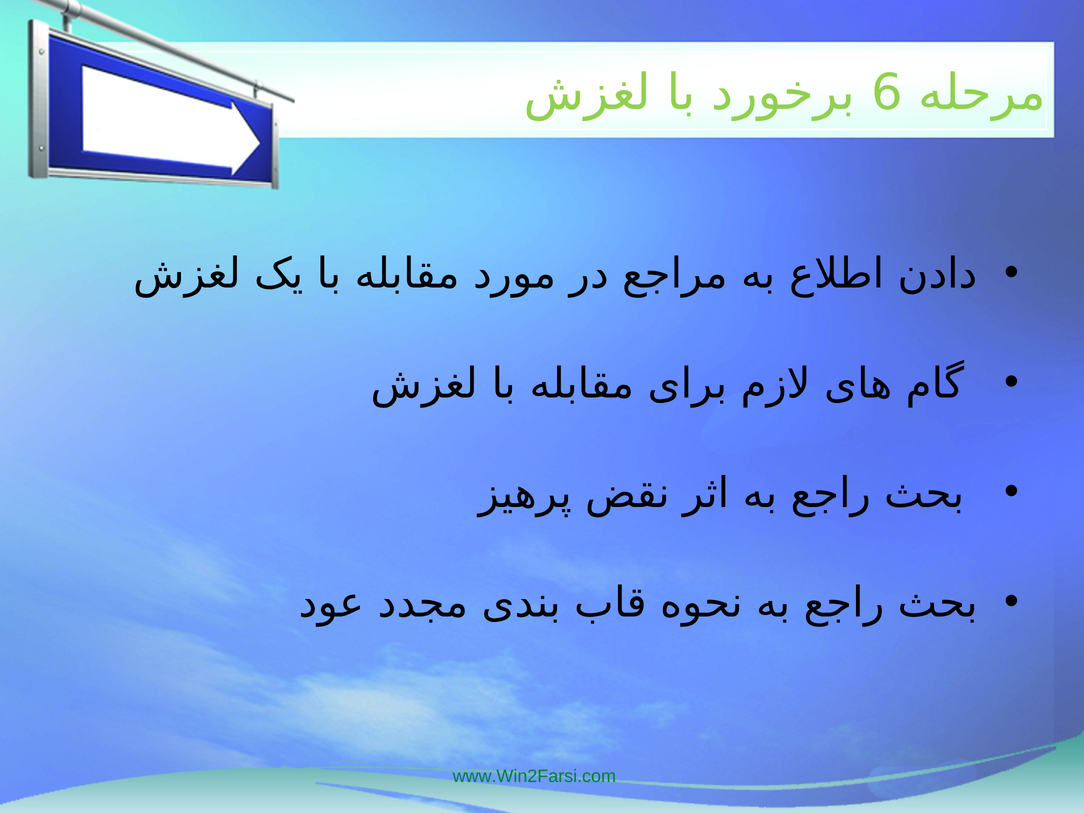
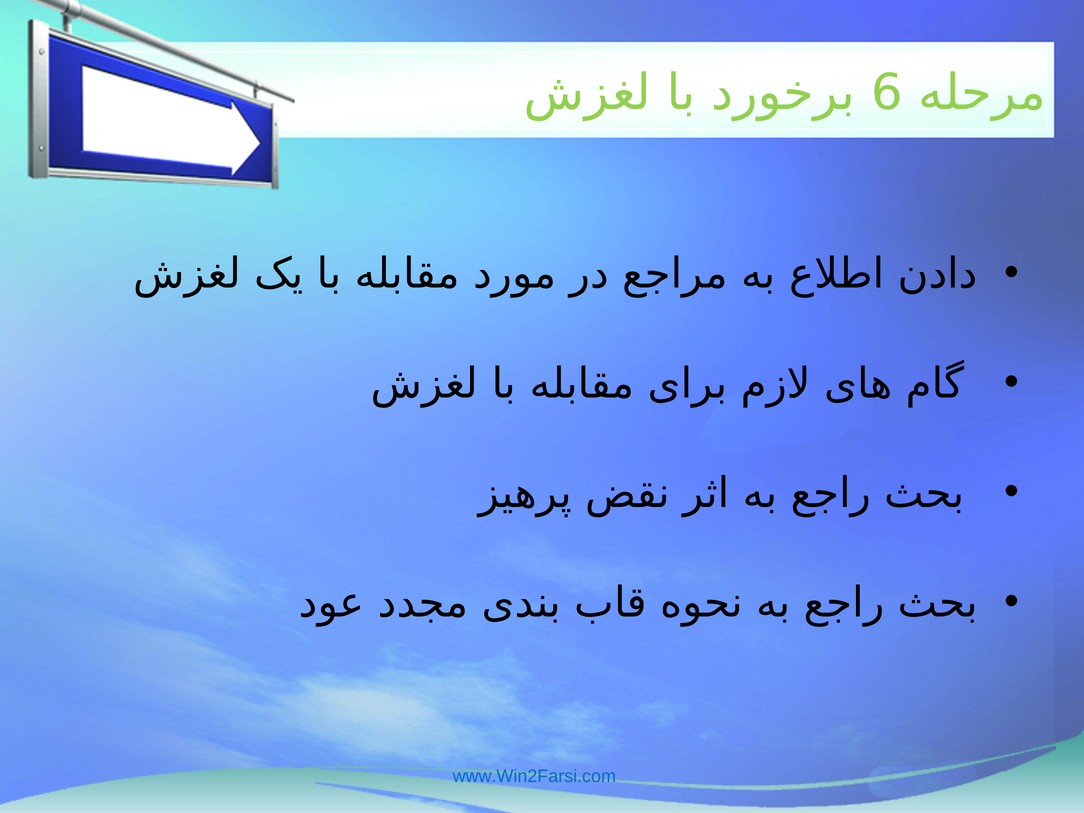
www.Win2Farsi.com colour: green -> blue
